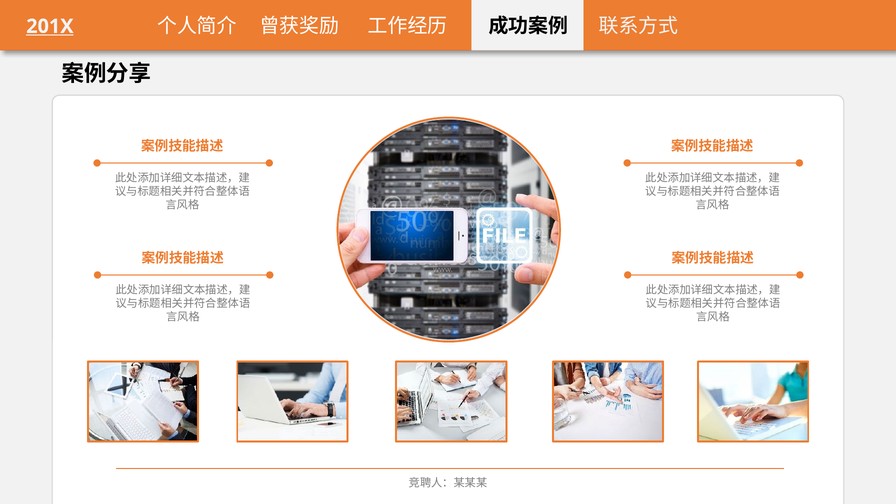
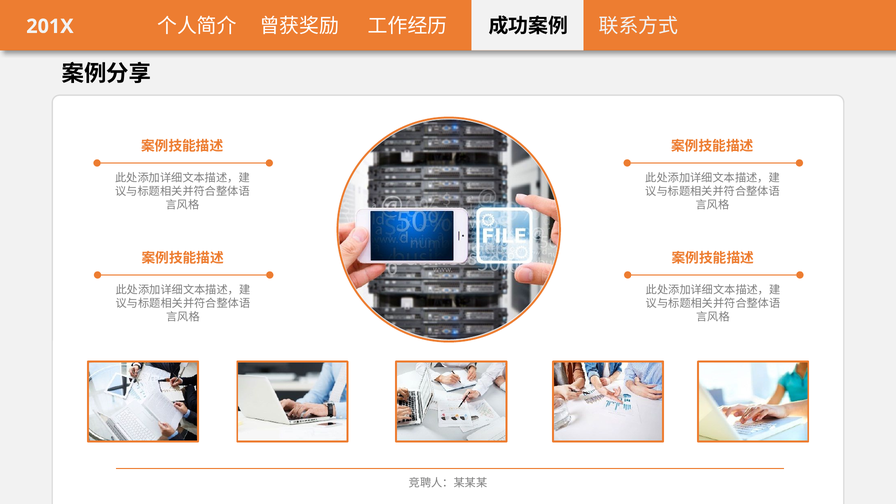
201X underline: present -> none
